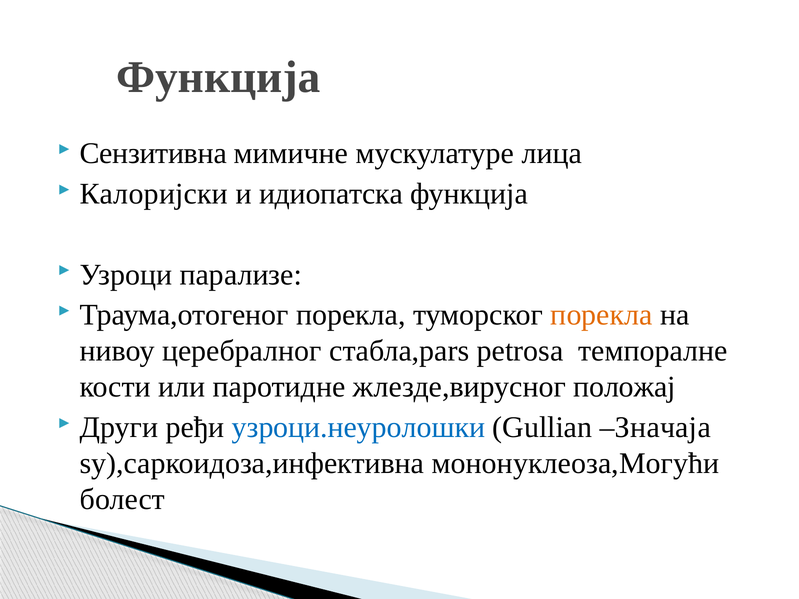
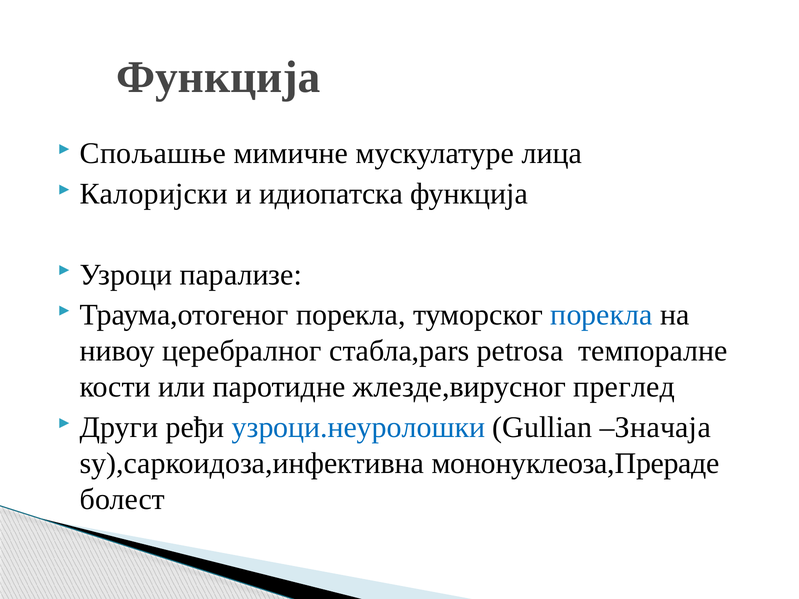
Сензитивна: Сензитивна -> Спољашње
порекла at (601, 315) colour: orange -> blue
положај: положај -> преглед
мононуклеоза,Могући: мононуклеоза,Могући -> мононуклеоза,Прераде
